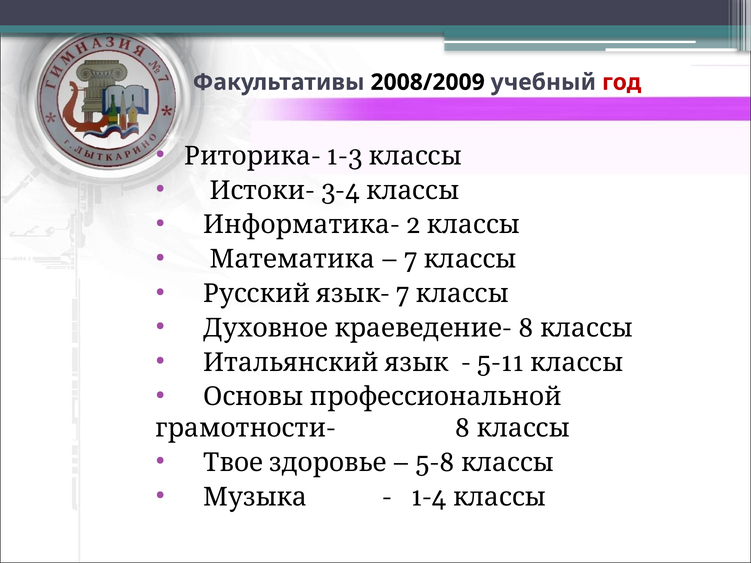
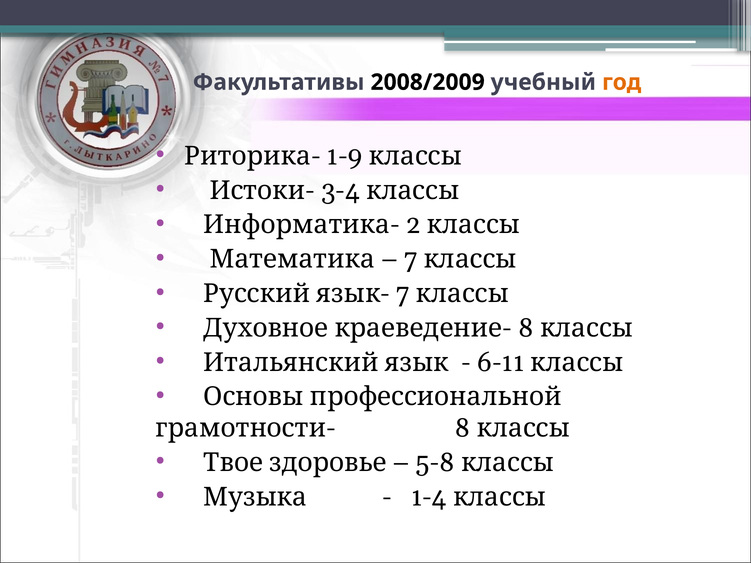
год colour: red -> orange
1-3: 1-3 -> 1-9
5-11: 5-11 -> 6-11
